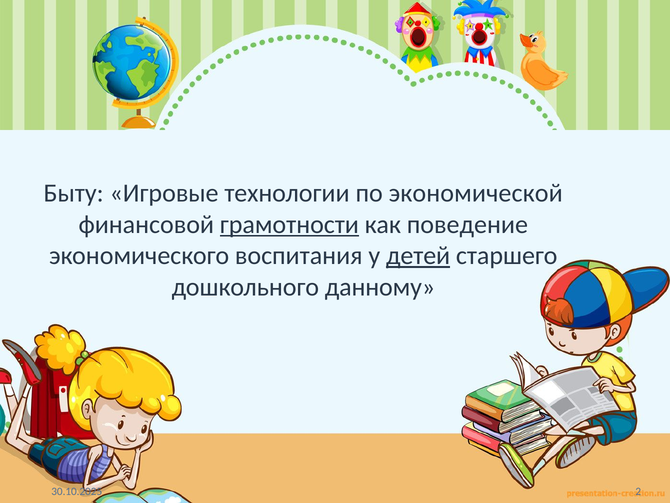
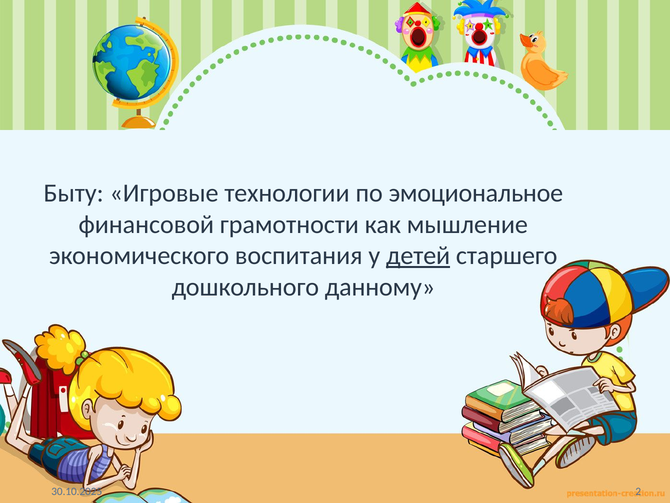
экономической: экономической -> эмоциональное
грамотности underline: present -> none
поведение: поведение -> мышление
